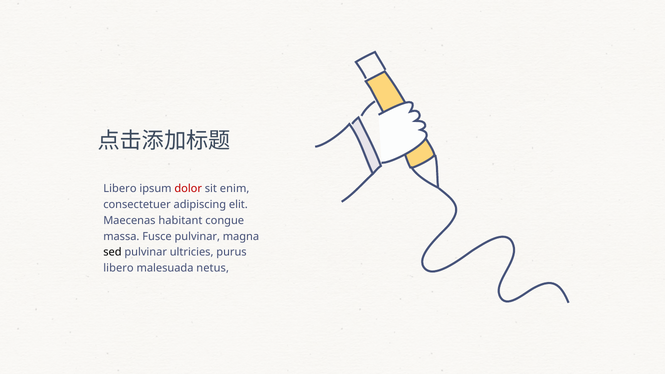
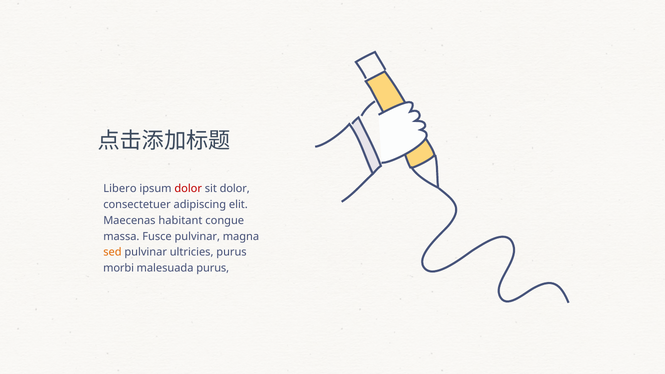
sit enim: enim -> dolor
sed colour: black -> orange
libero at (118, 268): libero -> morbi
malesuada netus: netus -> purus
